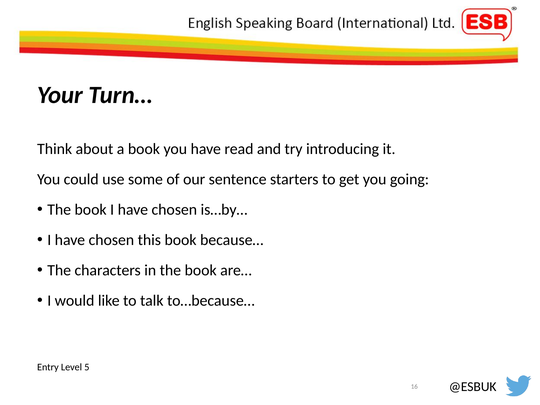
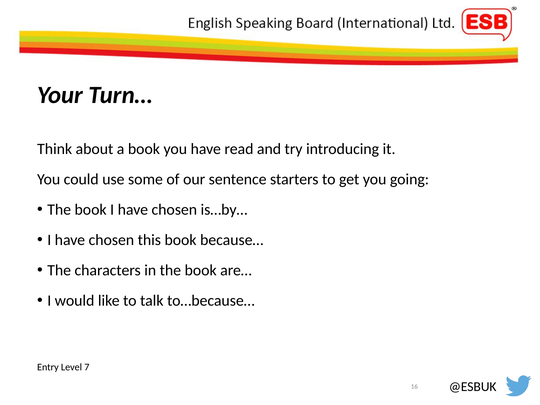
5: 5 -> 7
